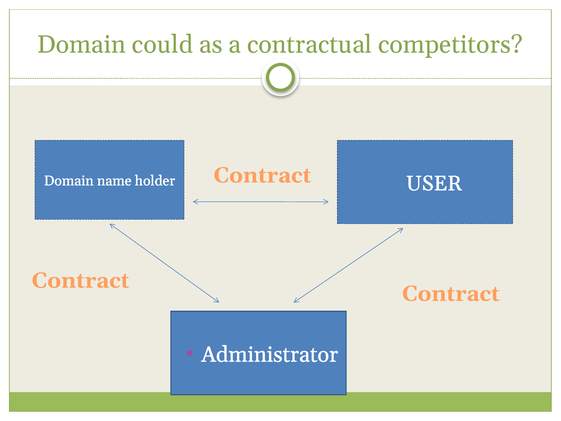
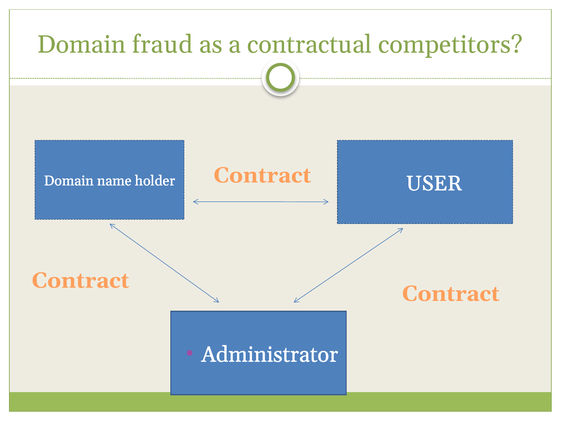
could: could -> fraud
